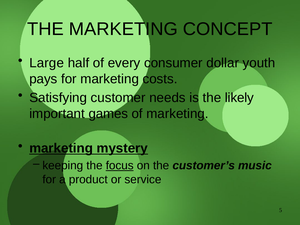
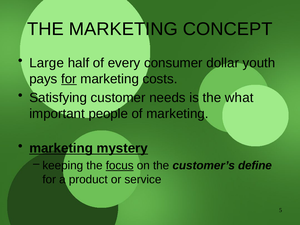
for at (69, 79) underline: none -> present
likely: likely -> what
games: games -> people
music: music -> define
